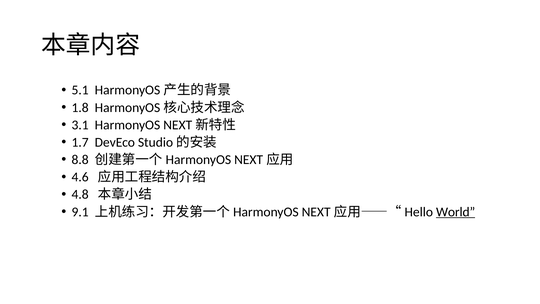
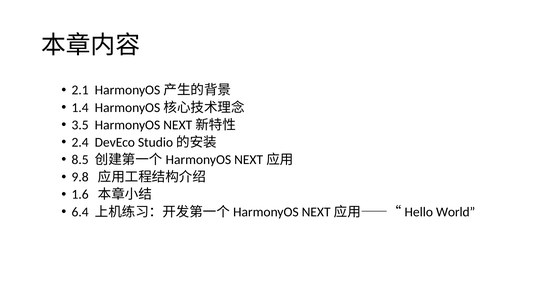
5.1: 5.1 -> 2.1
1.8: 1.8 -> 1.4
3.1: 3.1 -> 3.5
1.7: 1.7 -> 2.4
8.8: 8.8 -> 8.5
4.6: 4.6 -> 9.8
4.8: 4.8 -> 1.6
9.1: 9.1 -> 6.4
World underline: present -> none
